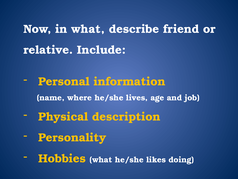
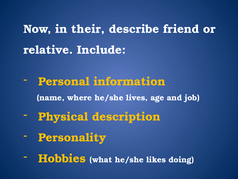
in what: what -> their
